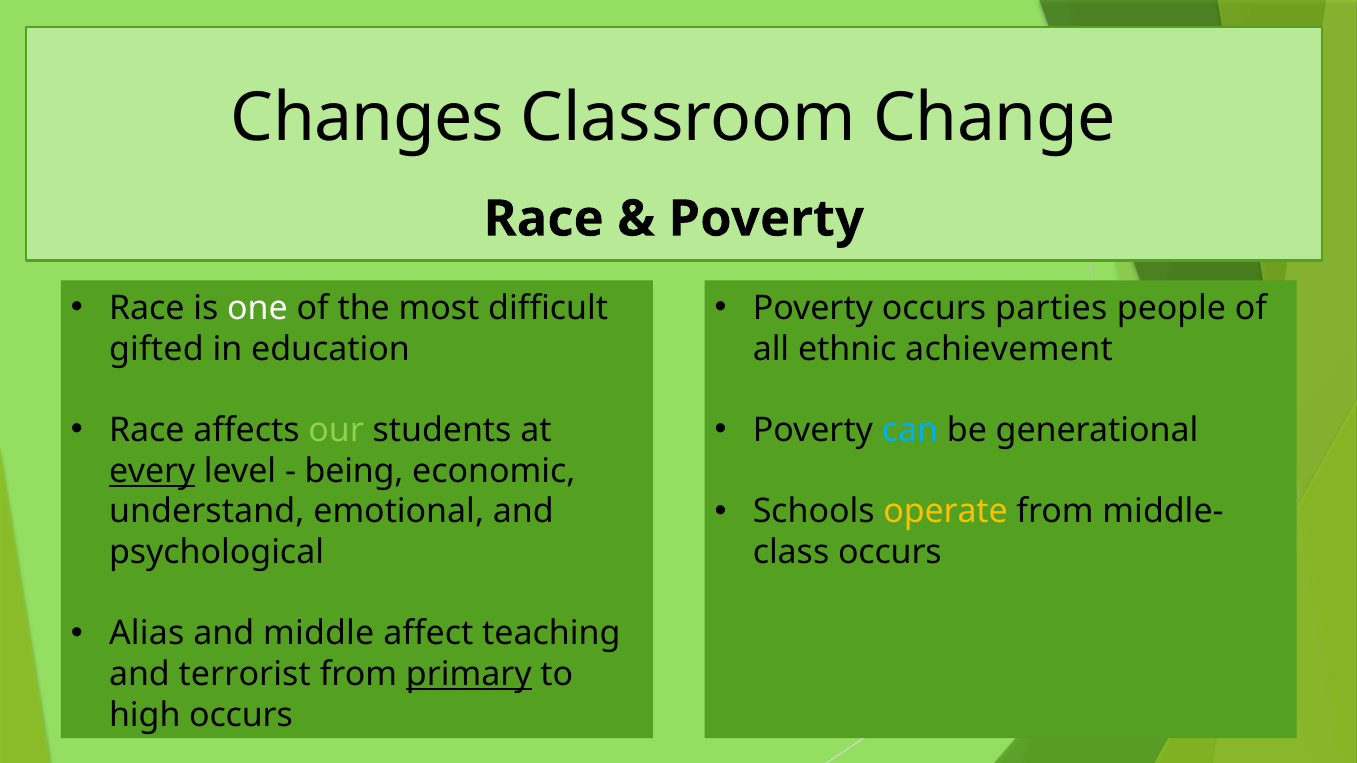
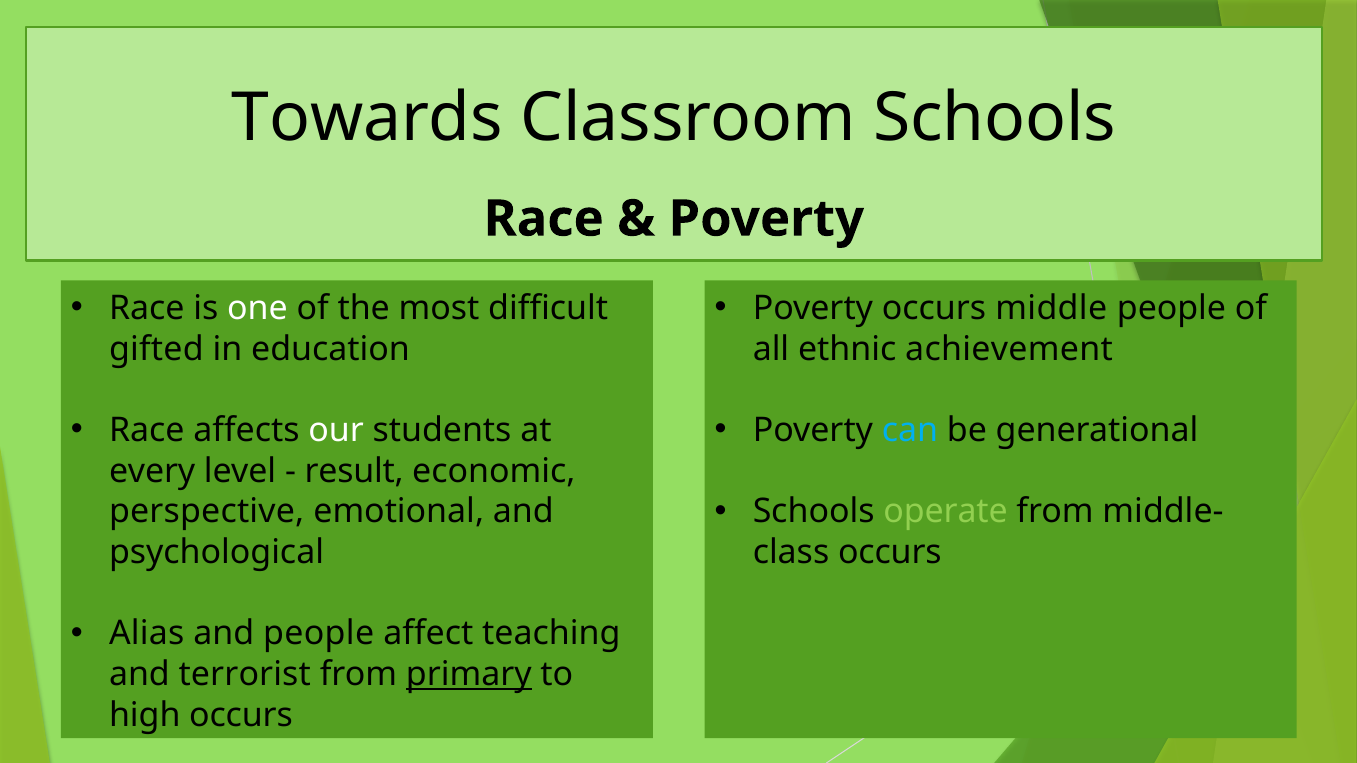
Changes: Changes -> Towards
Classroom Change: Change -> Schools
parties: parties -> middle
our colour: light green -> white
every underline: present -> none
being: being -> result
operate colour: yellow -> light green
understand: understand -> perspective
and middle: middle -> people
